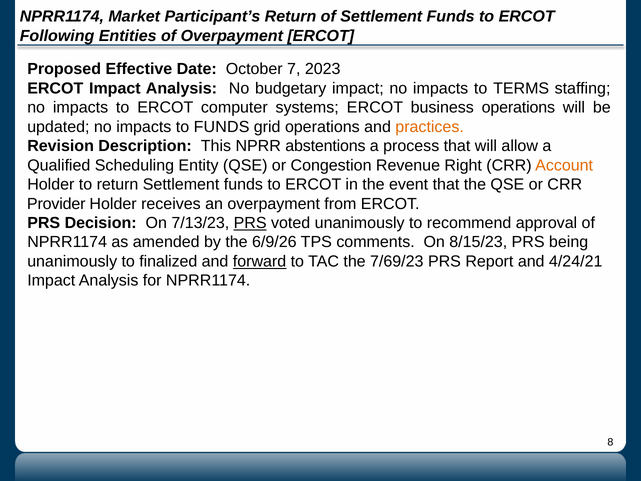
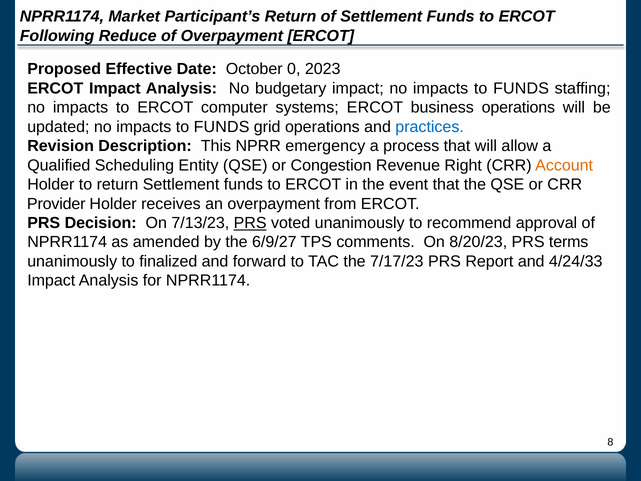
Entities: Entities -> Reduce
7: 7 -> 0
TERMS at (521, 88): TERMS -> FUNDS
practices colour: orange -> blue
abstentions: abstentions -> emergency
6/9/26: 6/9/26 -> 6/9/27
8/15/23: 8/15/23 -> 8/20/23
being: being -> terms
forward underline: present -> none
7/69/23: 7/69/23 -> 7/17/23
4/24/21: 4/24/21 -> 4/24/33
